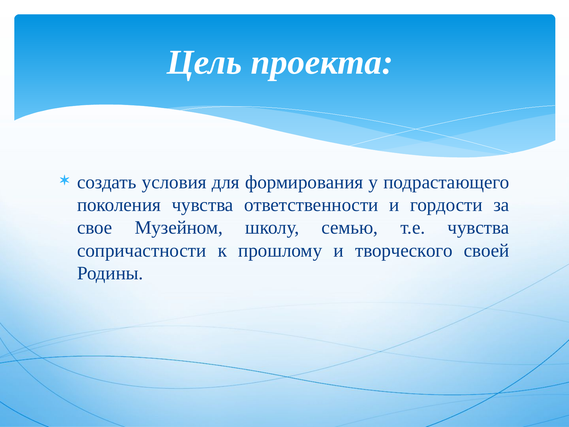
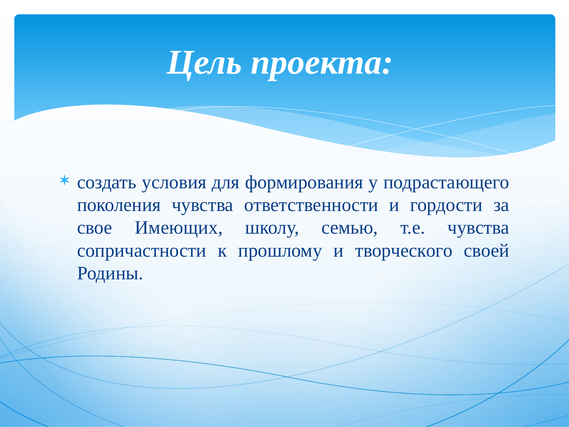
Музейном: Музейном -> Имеющих
